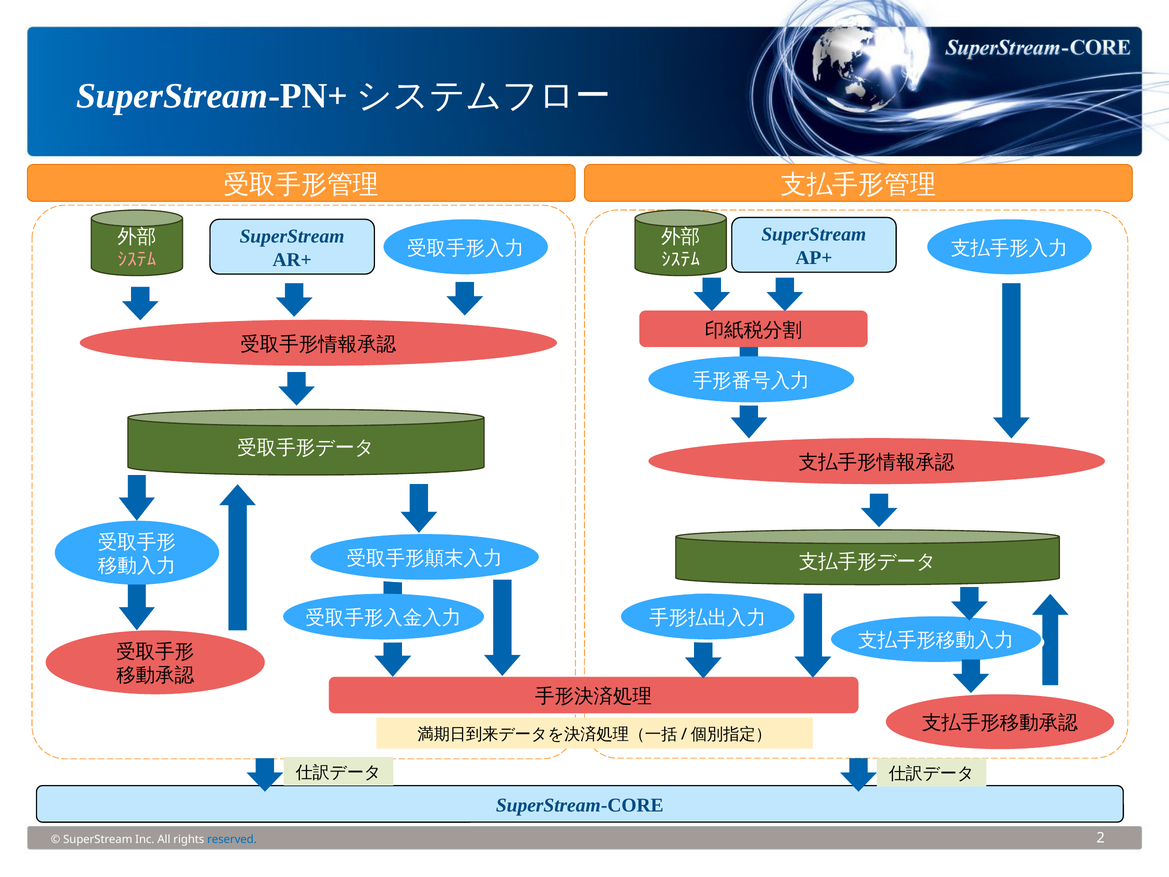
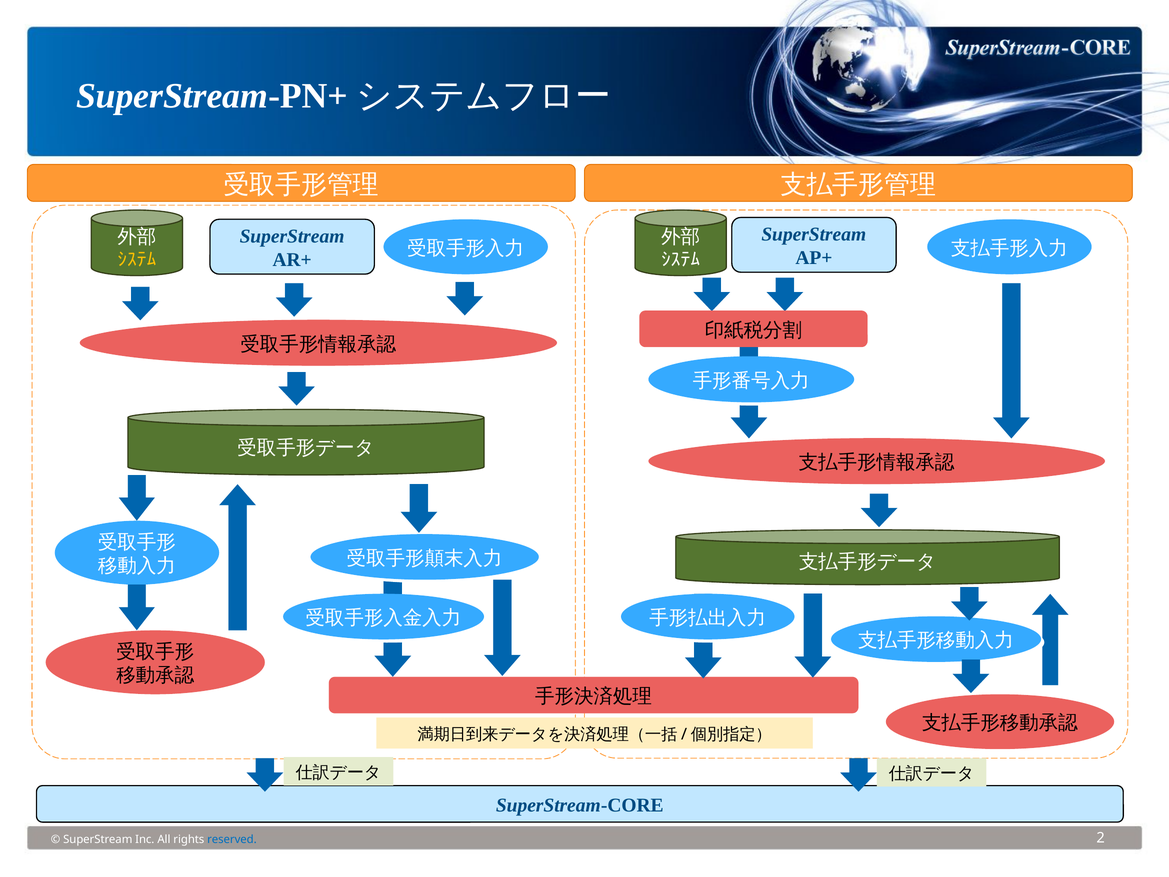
ｼｽﾃﾑ at (137, 260) colour: pink -> yellow
